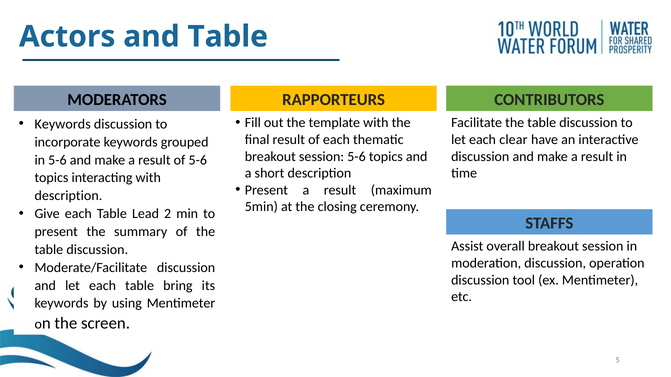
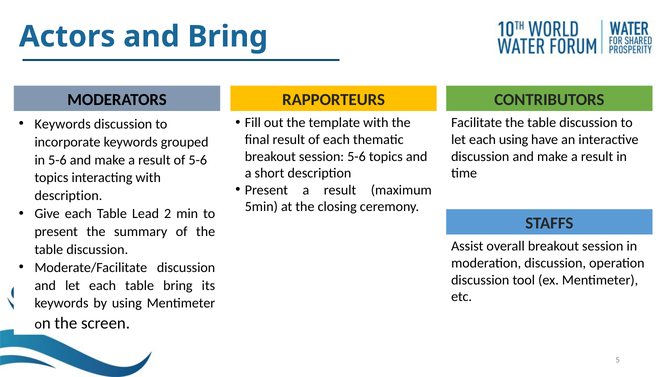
and Table: Table -> Bring
each clear: clear -> using
